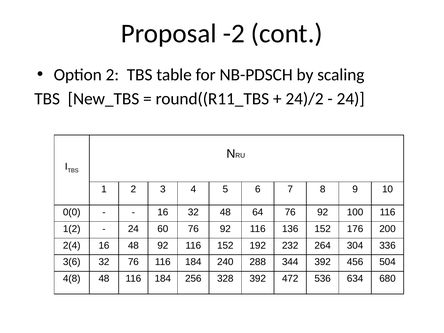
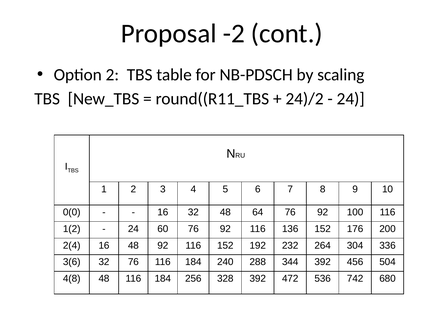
634: 634 -> 742
